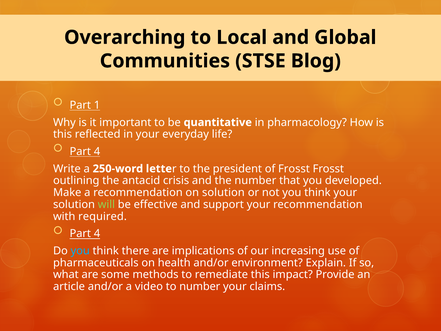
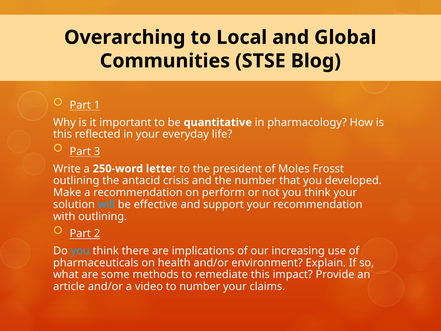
4 at (97, 151): 4 -> 3
of Frosst: Frosst -> Moles
on solution: solution -> perform
will colour: light green -> light blue
with required: required -> outlining
4 at (97, 233): 4 -> 2
